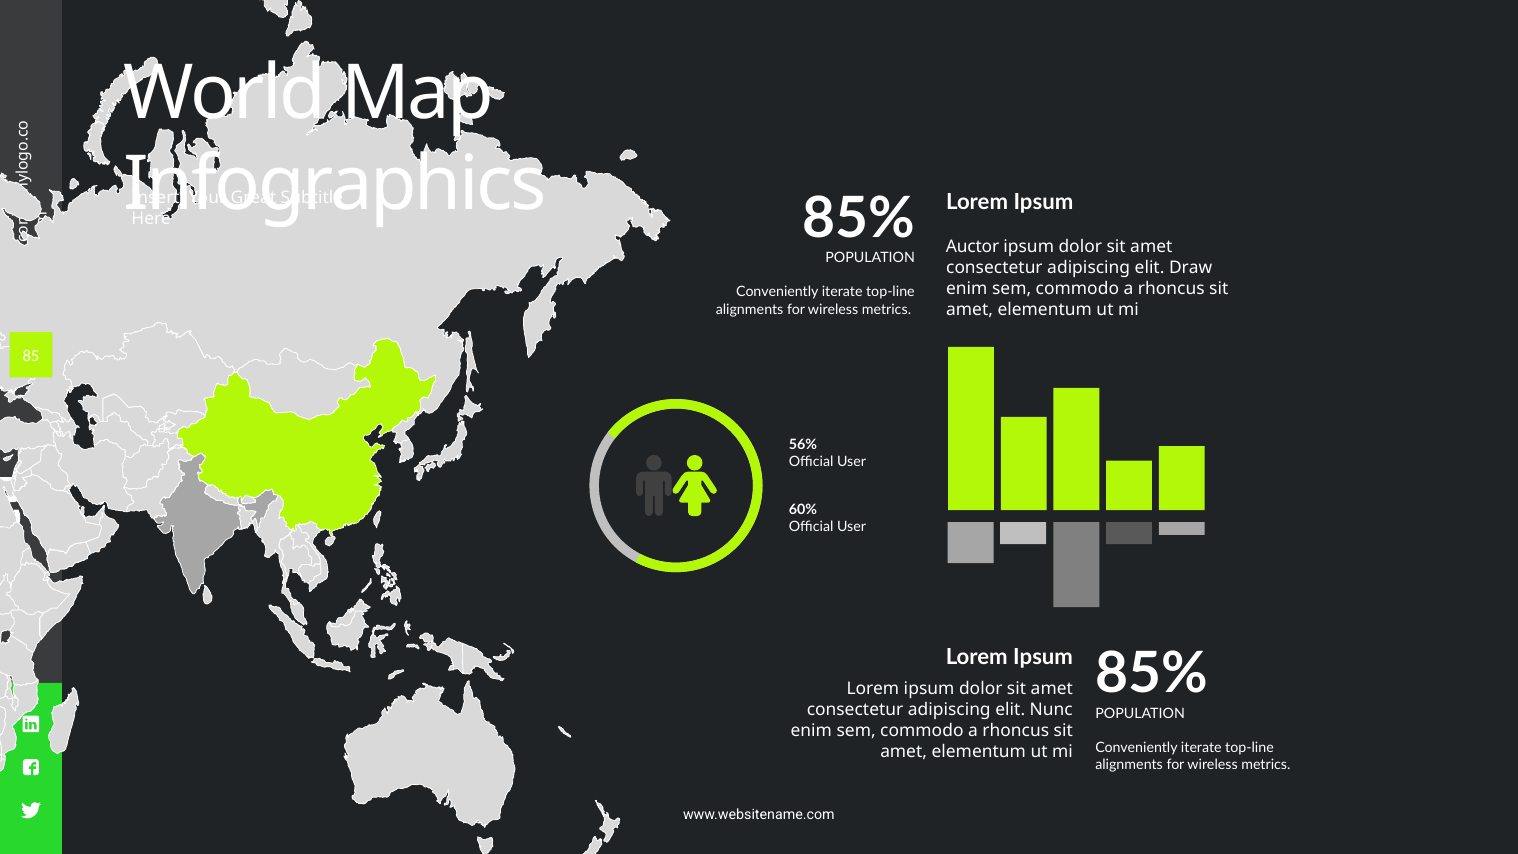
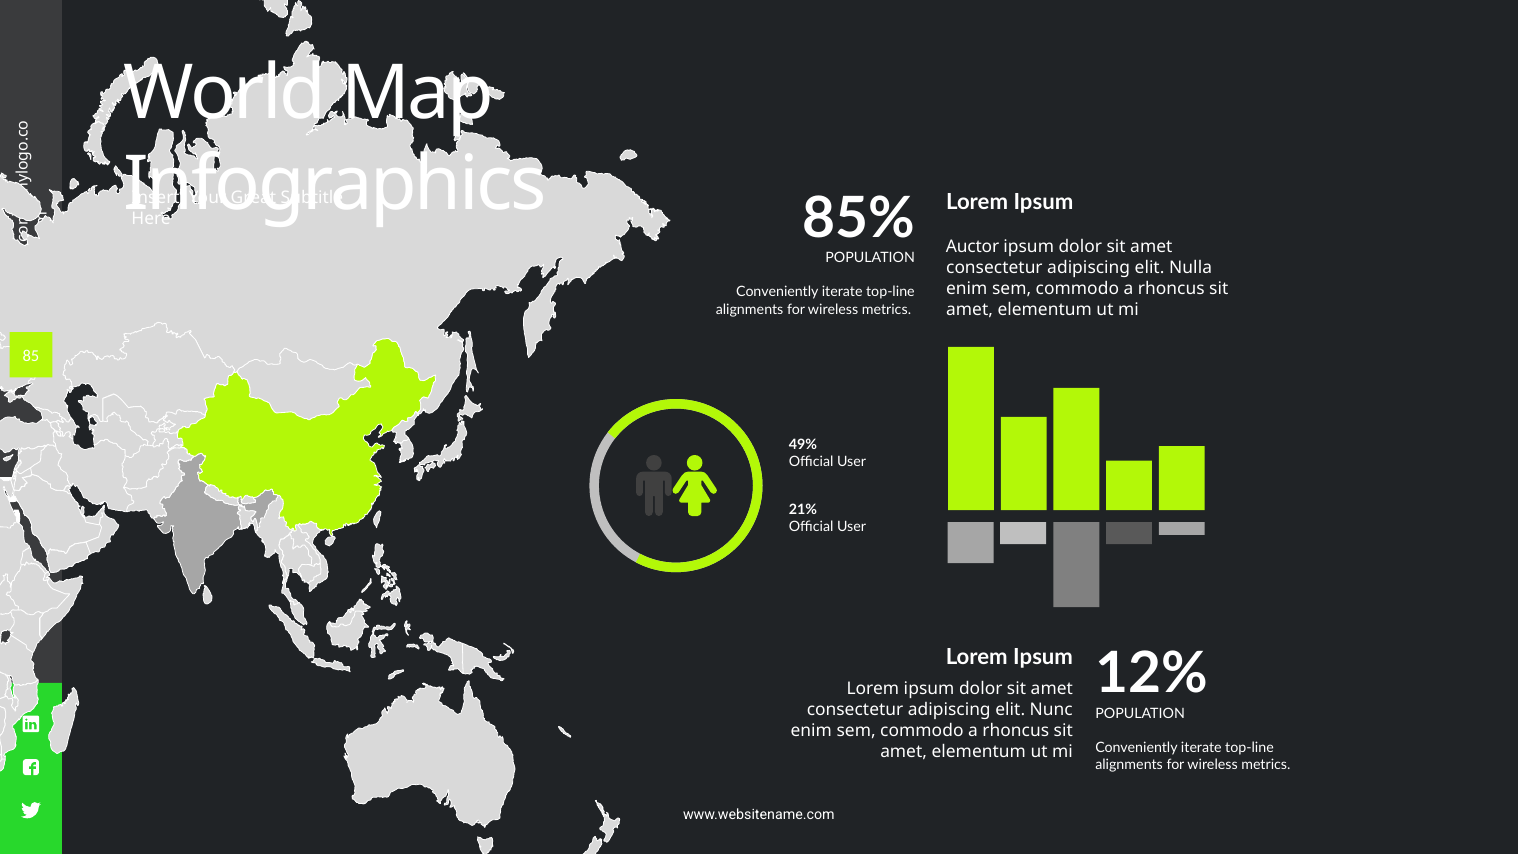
Draw: Draw -> Nulla
56%: 56% -> 49%
60%: 60% -> 21%
Ipsum 85%: 85% -> 12%
